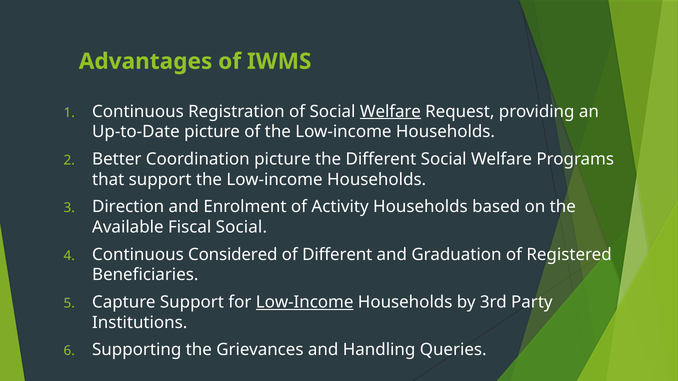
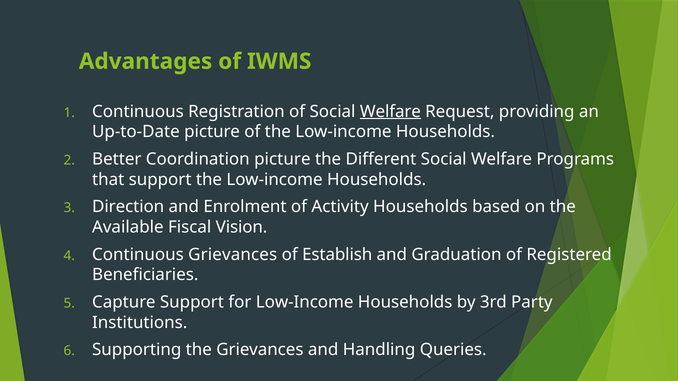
Fiscal Social: Social -> Vision
Continuous Considered: Considered -> Grievances
of Different: Different -> Establish
Low-Income at (305, 303) underline: present -> none
